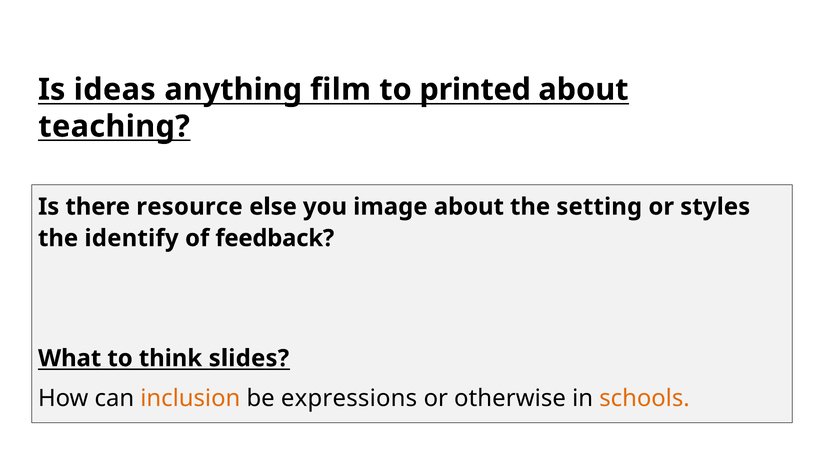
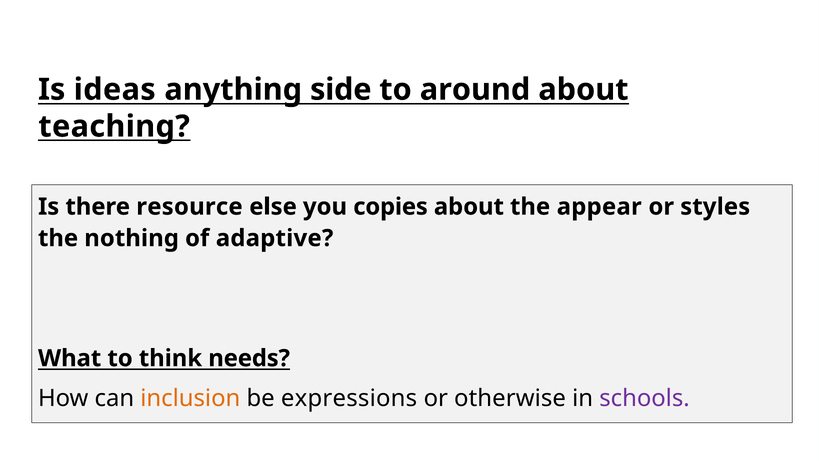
film: film -> side
printed: printed -> around
image: image -> copies
setting: setting -> appear
identify: identify -> nothing
feedback: feedback -> adaptive
slides: slides -> needs
schools colour: orange -> purple
